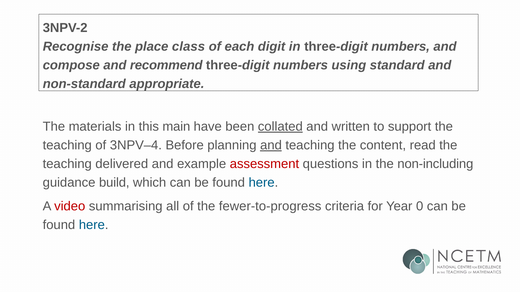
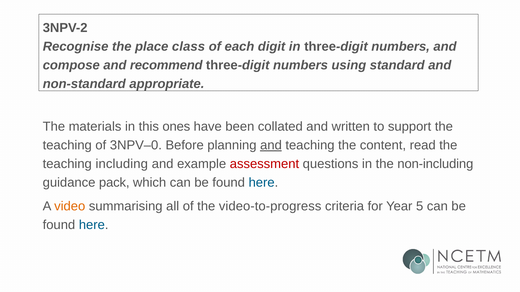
main: main -> ones
collated underline: present -> none
3NPV–4: 3NPV–4 -> 3NPV–0
delivered: delivered -> including
build: build -> pack
video colour: red -> orange
fewer-to-progress: fewer-to-progress -> video-to-progress
0: 0 -> 5
